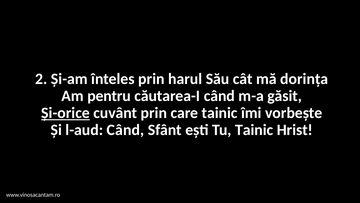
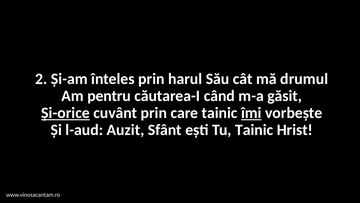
dorința: dorința -> drumul
îmi underline: none -> present
l-aud Când: Când -> Auzit
